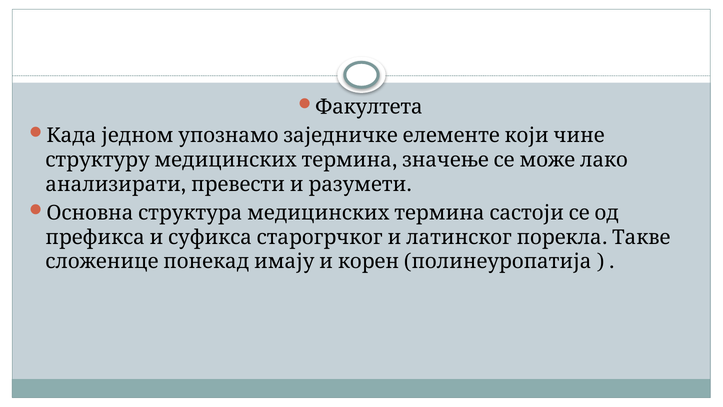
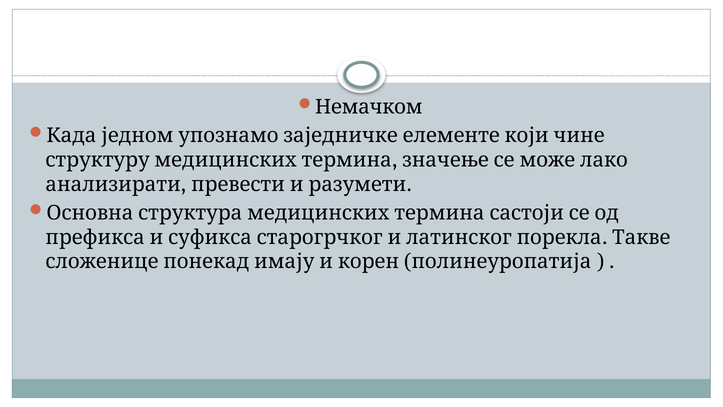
Факултета: Факултета -> Немачком
